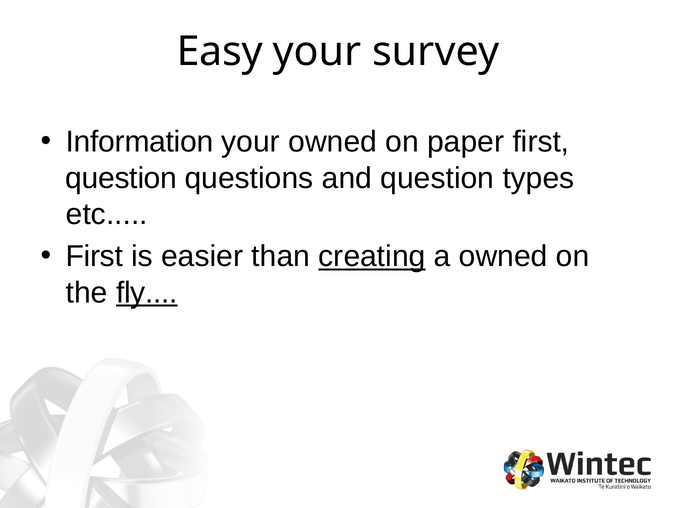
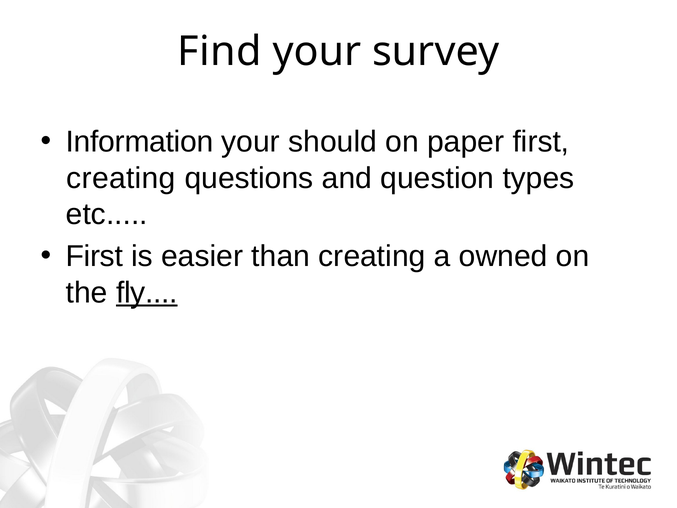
Easy: Easy -> Find
your owned: owned -> should
question at (121, 178): question -> creating
creating at (372, 256) underline: present -> none
